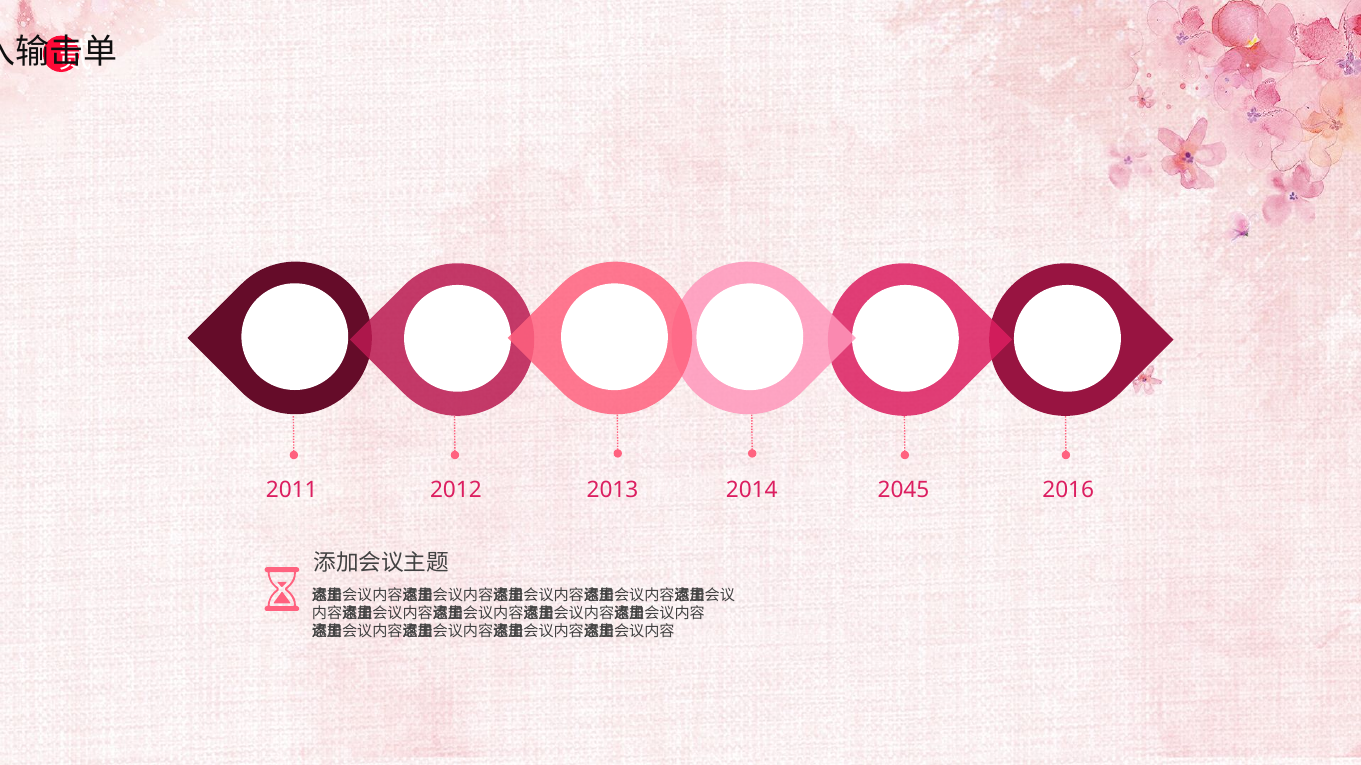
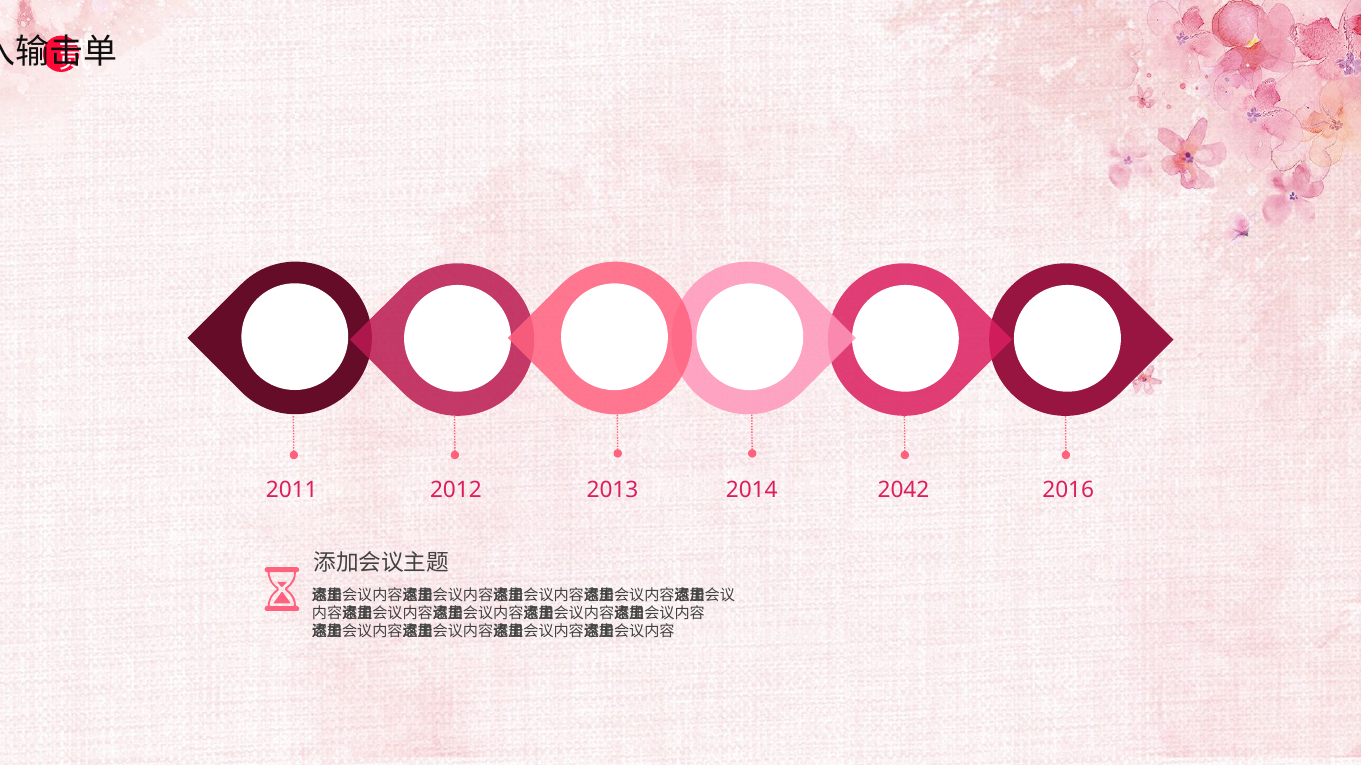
2045: 2045 -> 2042
